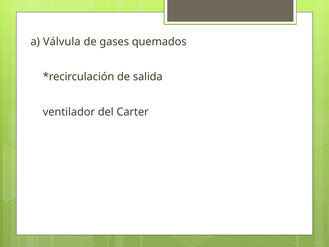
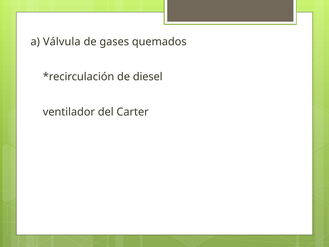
salida: salida -> diesel
